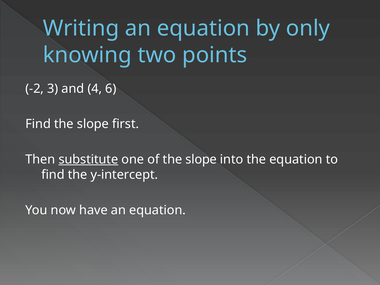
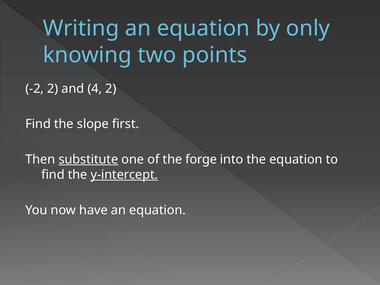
-2 3: 3 -> 2
4 6: 6 -> 2
of the slope: slope -> forge
y-intercept underline: none -> present
